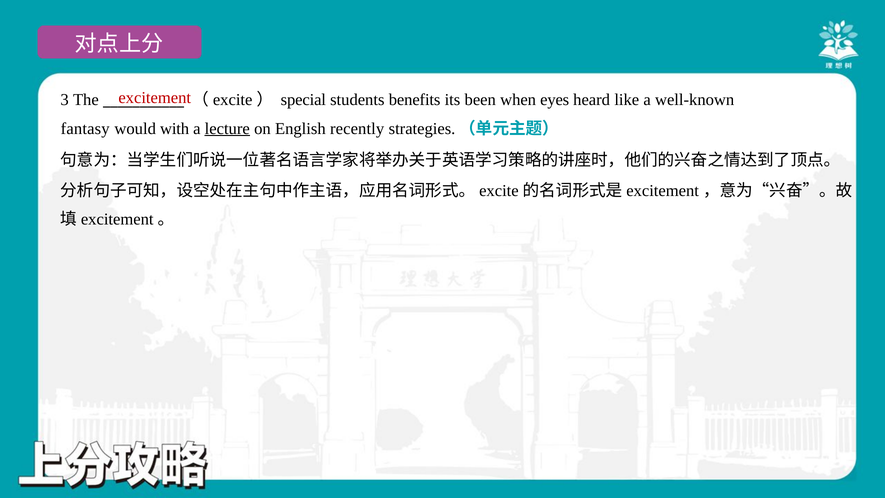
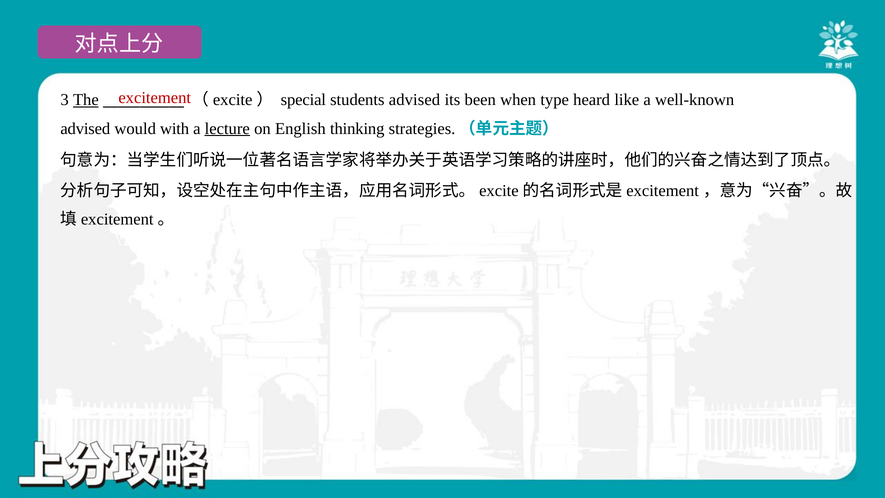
The underline: none -> present
students benefits: benefits -> advised
eyes: eyes -> type
fantasy at (85, 129): fantasy -> advised
recently: recently -> thinking
